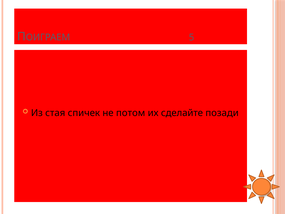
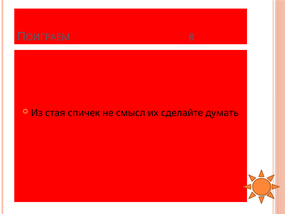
5: 5 -> 8
потом: потом -> смысл
позади: позади -> думать
